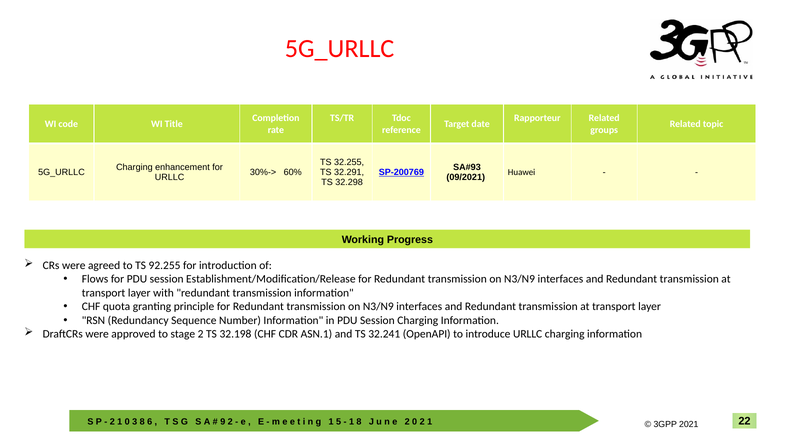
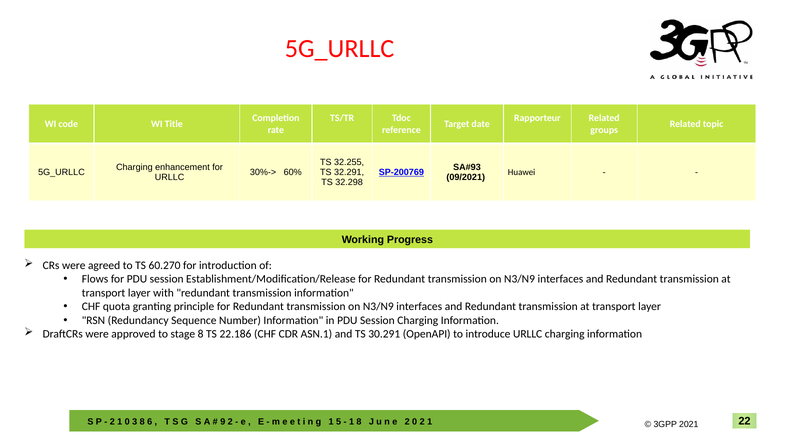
92.255: 92.255 -> 60.270
stage 2: 2 -> 8
32.198: 32.198 -> 22.186
32.241: 32.241 -> 30.291
